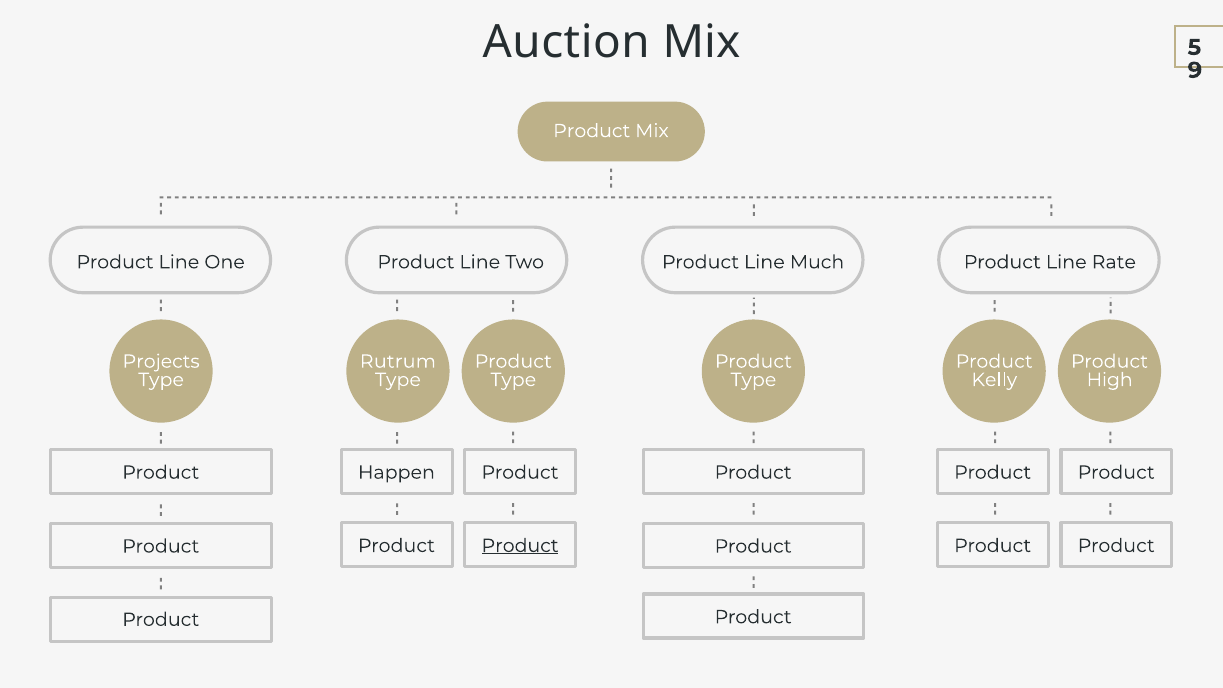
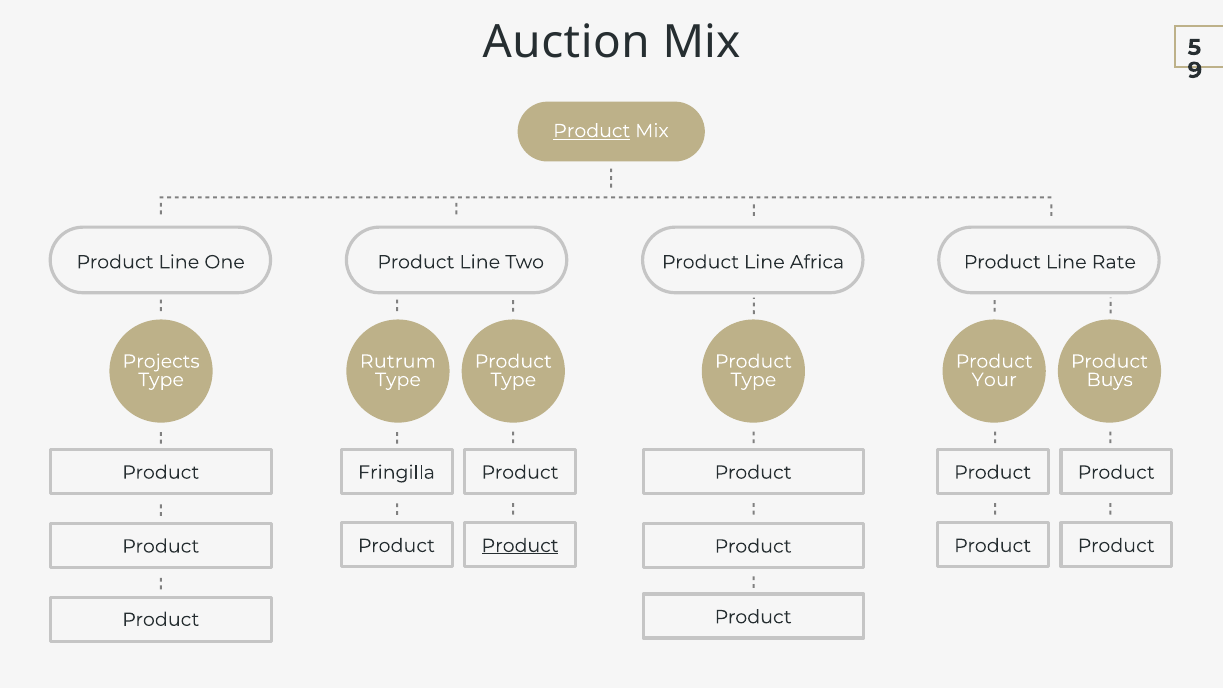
Product at (592, 131) underline: none -> present
Much: Much -> Africa
Kelly: Kelly -> Your
High: High -> Buys
Happen: Happen -> Fringilla
